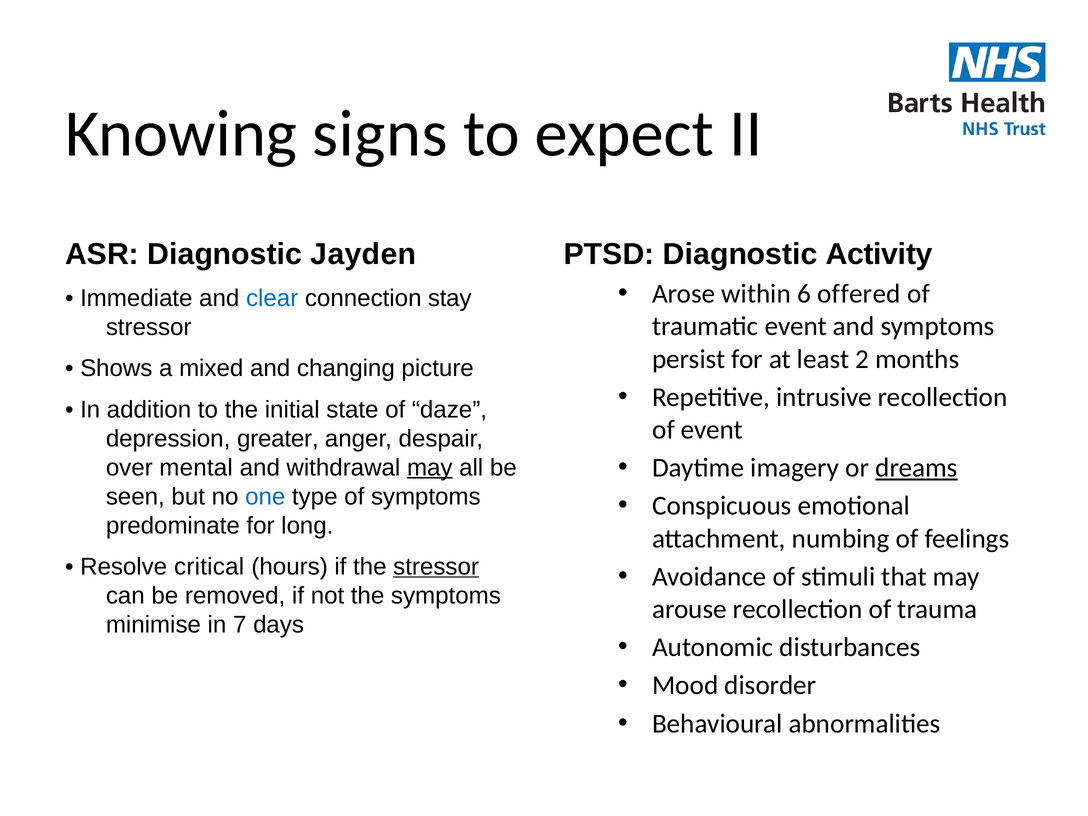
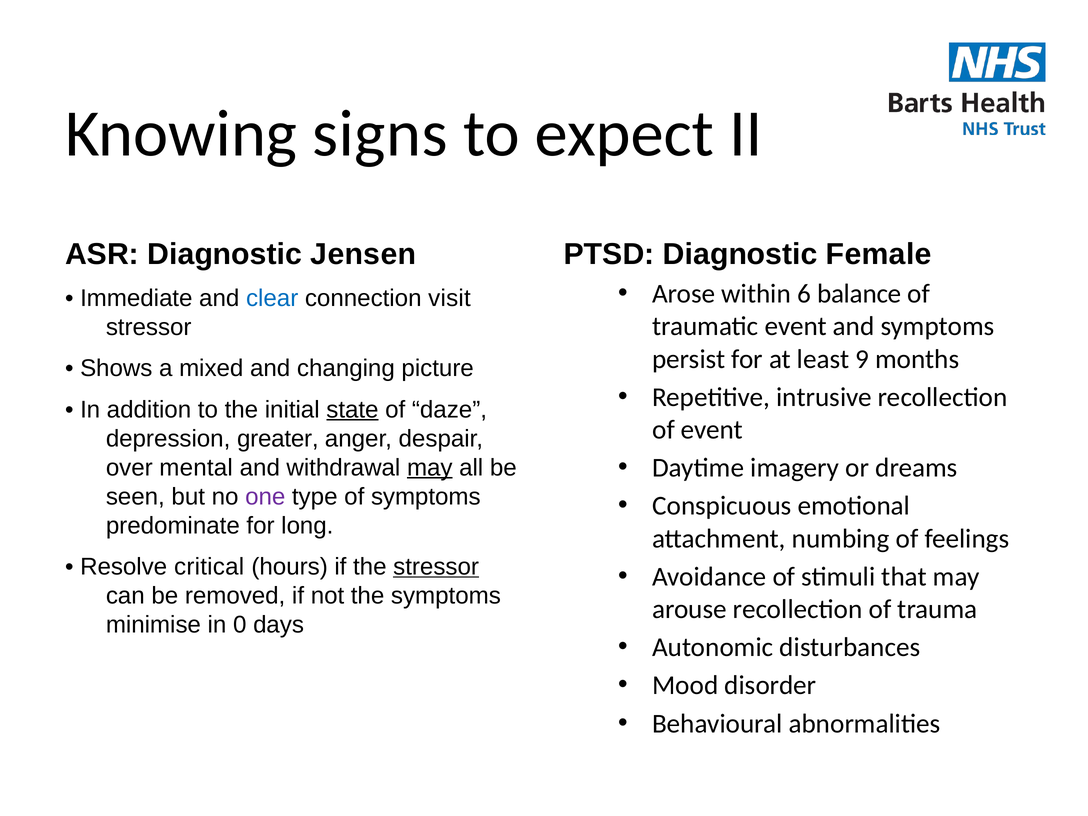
Jayden: Jayden -> Jensen
Activity: Activity -> Female
offered: offered -> balance
stay: stay -> visit
2: 2 -> 9
state underline: none -> present
dreams underline: present -> none
one colour: blue -> purple
7: 7 -> 0
